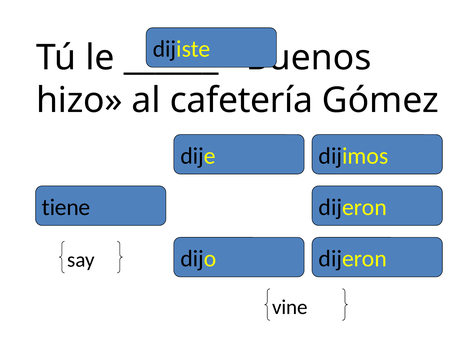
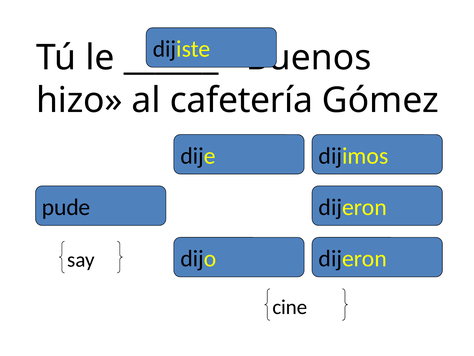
tiene: tiene -> pude
vine: vine -> cine
